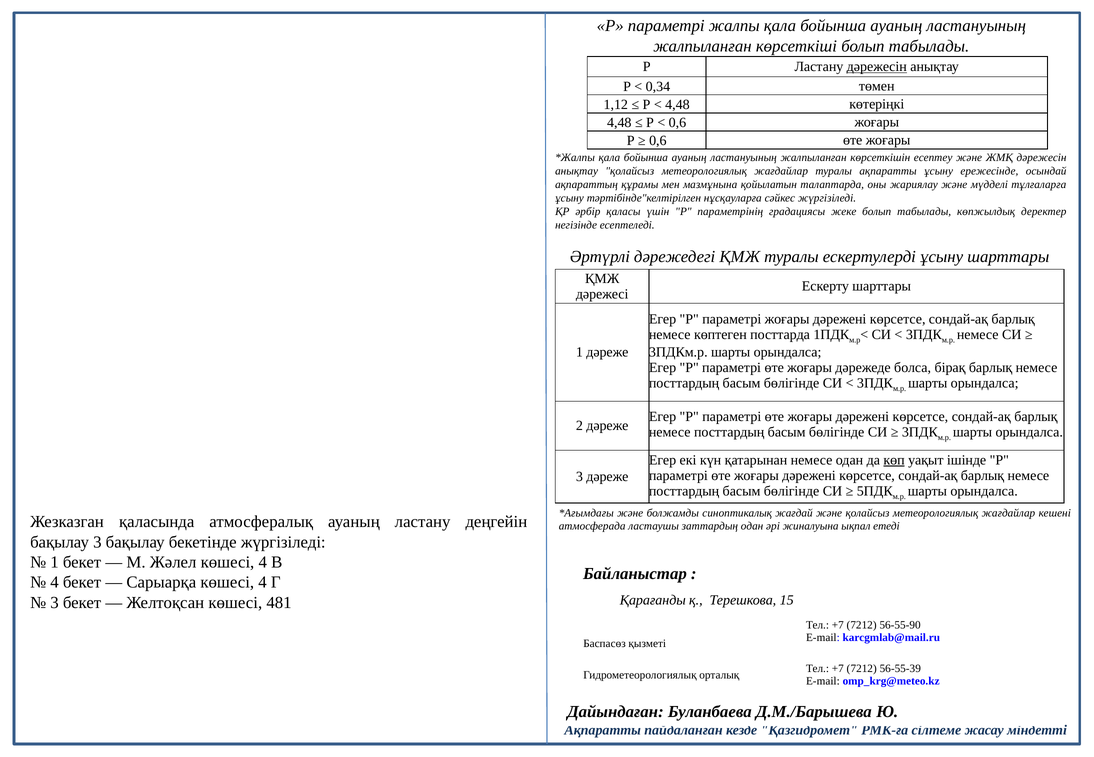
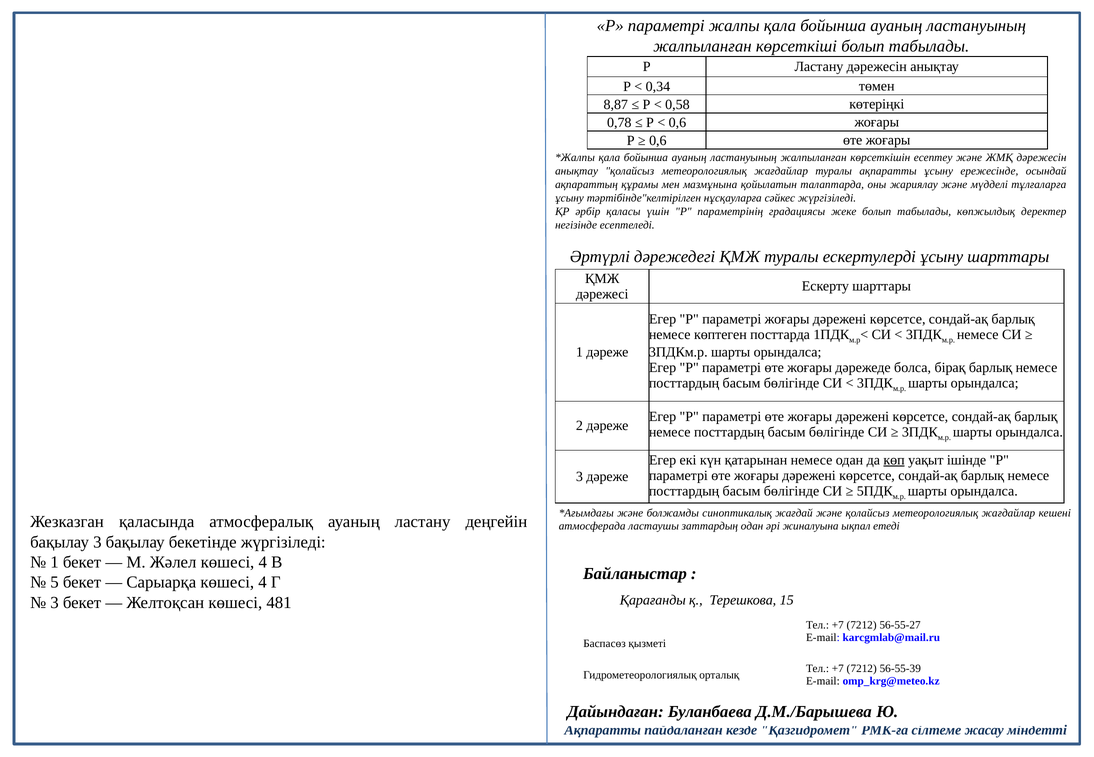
дәрежесін at (877, 67) underline: present -> none
1,12: 1,12 -> 8,87
4,48 at (677, 105): 4,48 -> 0,58
4,48 at (619, 123): 4,48 -> 0,78
4 at (55, 583): 4 -> 5
56-55-90: 56-55-90 -> 56-55-27
